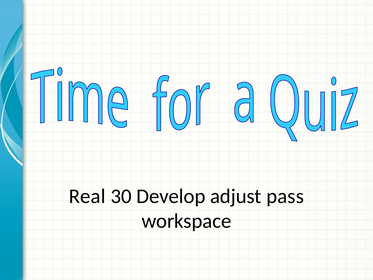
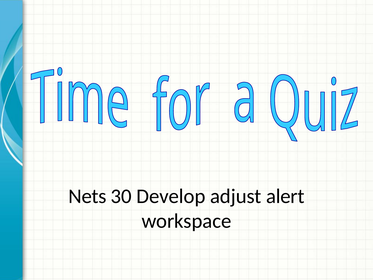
Real: Real -> Nets
pass: pass -> alert
